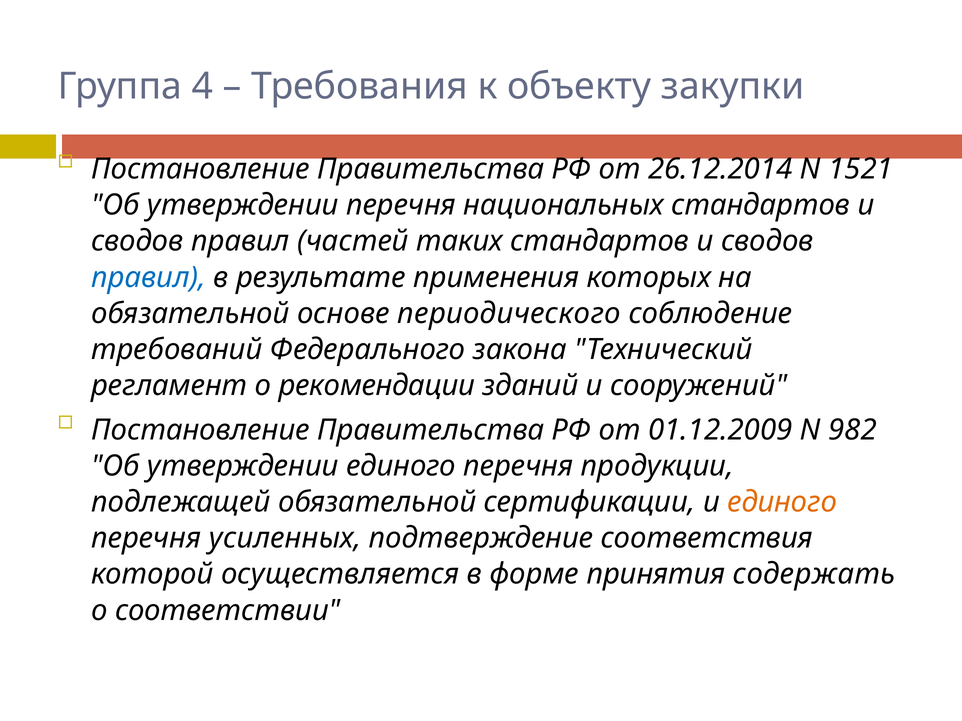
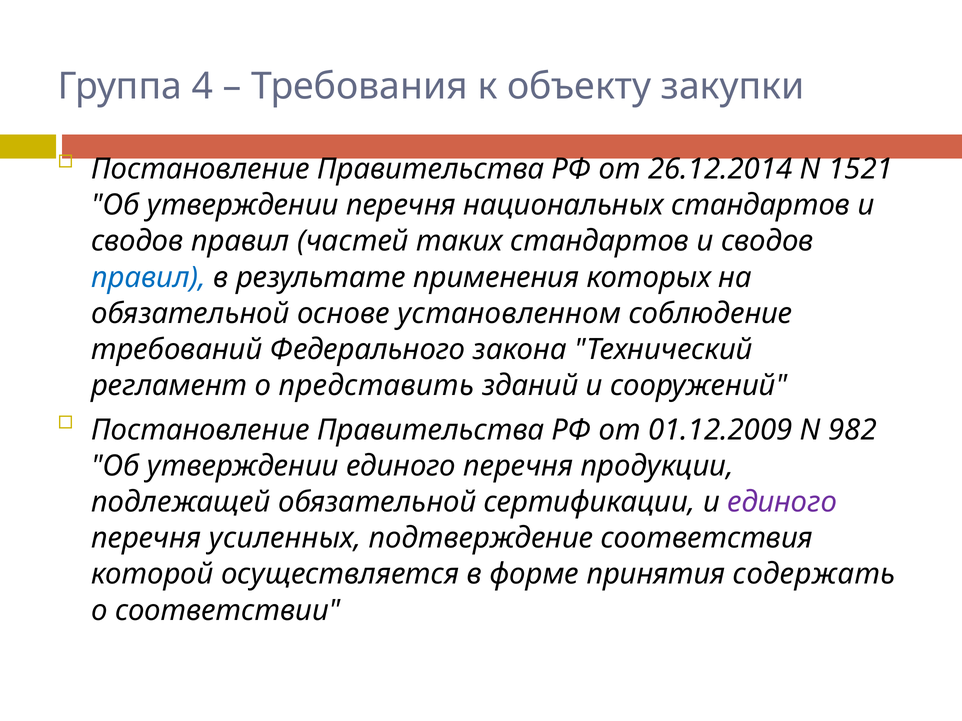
периодического: периодического -> установленном
рекомендации: рекомендации -> представить
единого at (782, 503) colour: orange -> purple
